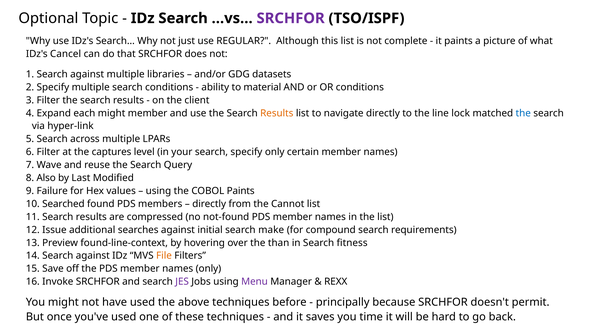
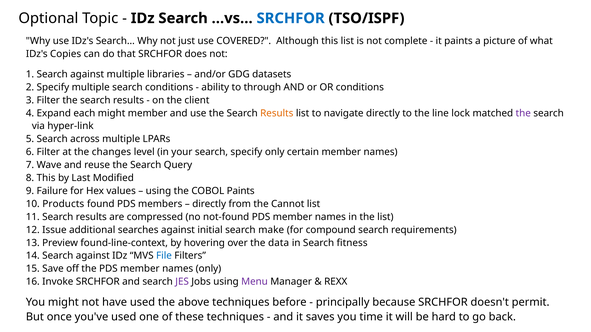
SRCHFOR at (291, 18) colour: purple -> blue
REGULAR: REGULAR -> COVERED
Cancel: Cancel -> Copies
material: material -> through
the at (523, 113) colour: blue -> purple
captures: captures -> changes
8 Also: Also -> This
Searched: Searched -> Products
than: than -> data
File colour: orange -> blue
